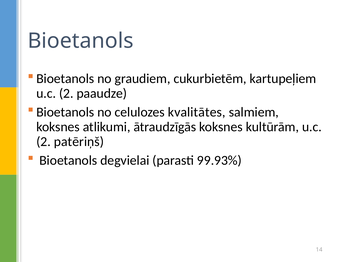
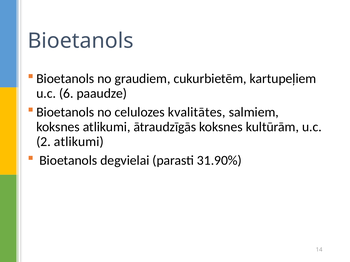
2 at (66, 94): 2 -> 6
2 patēriņš: patēriņš -> atlikumi
99.93%: 99.93% -> 31.90%
